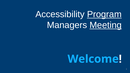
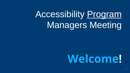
Meeting underline: present -> none
